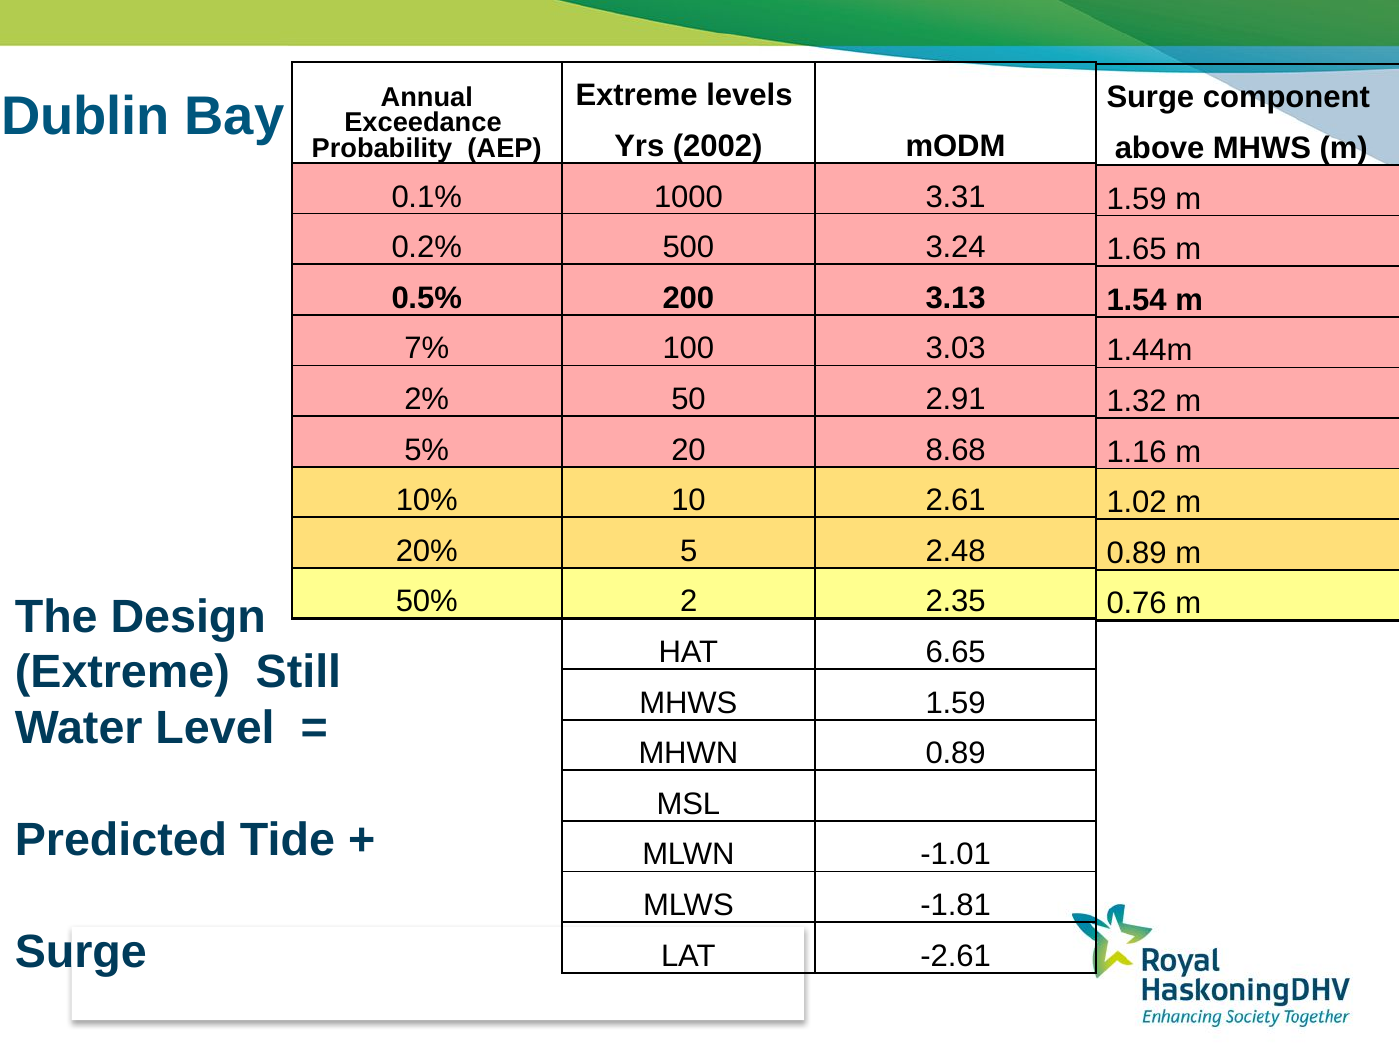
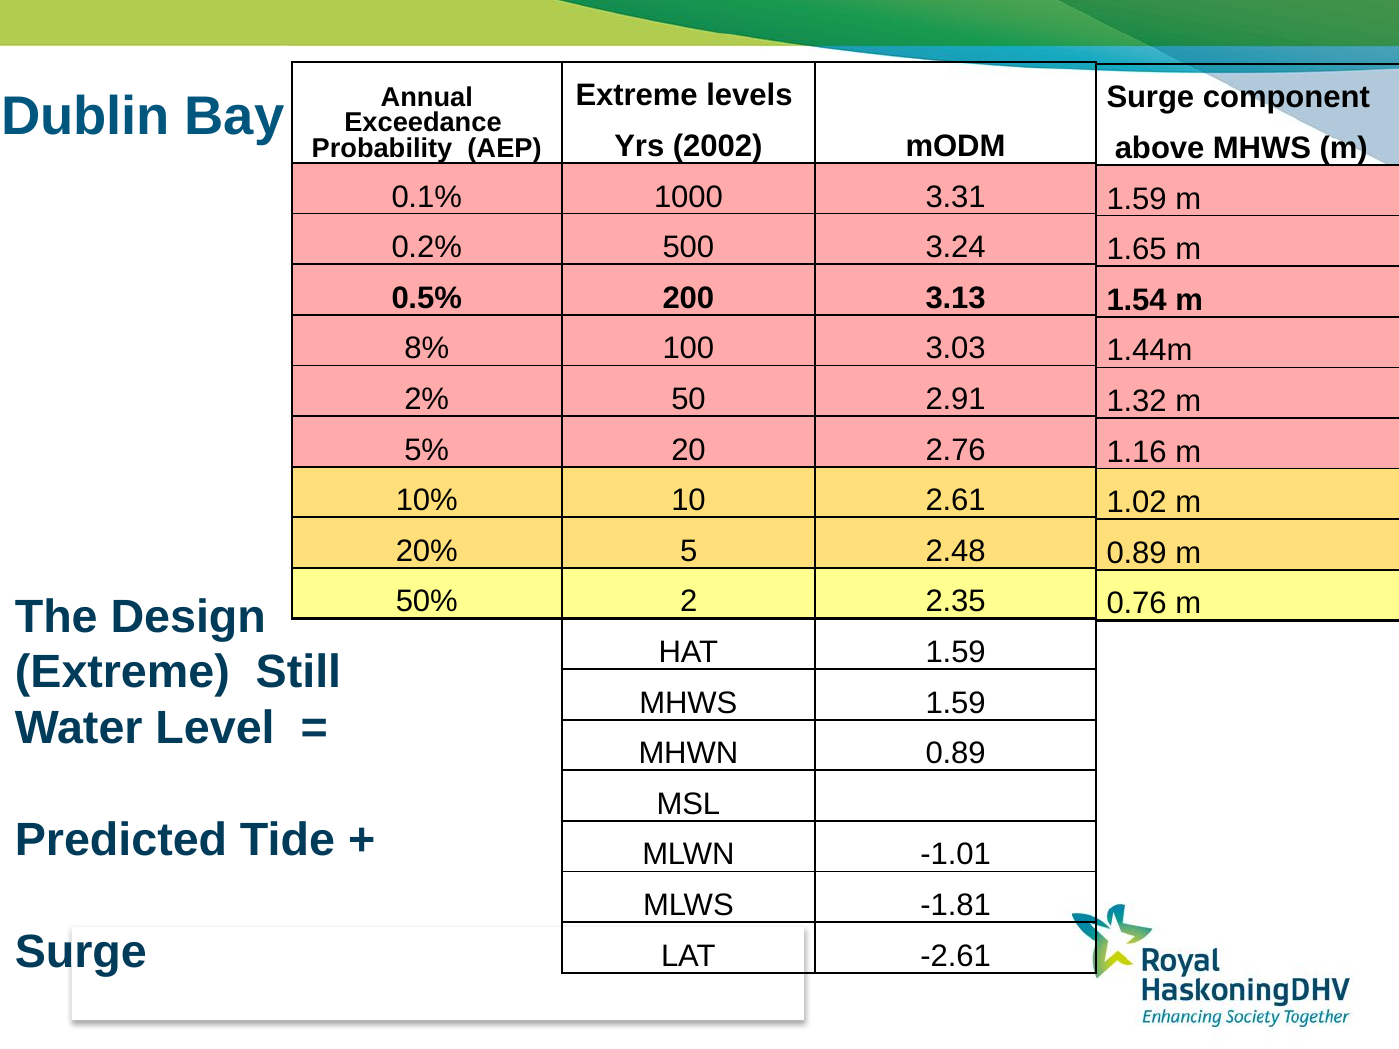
7%: 7% -> 8%
8.68: 8.68 -> 2.76
HAT 6.65: 6.65 -> 1.59
